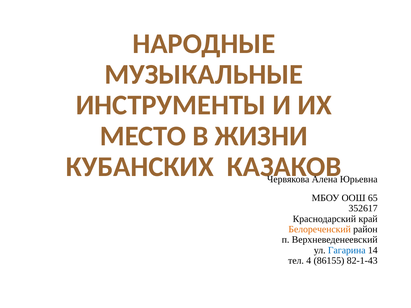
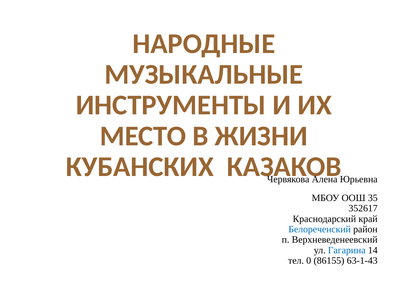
65: 65 -> 35
Белореченский colour: orange -> blue
4: 4 -> 0
82-1-43: 82-1-43 -> 63-1-43
